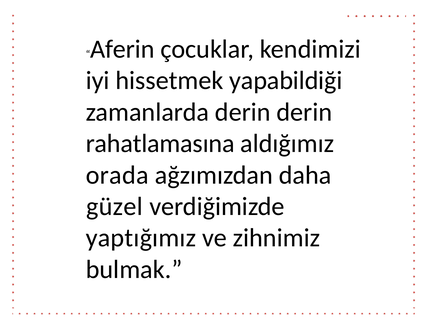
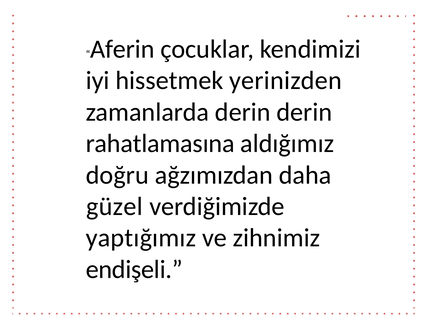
yapabildiği: yapabildiği -> yerinizden
orada: orada -> doğru
bulmak: bulmak -> endişeli
